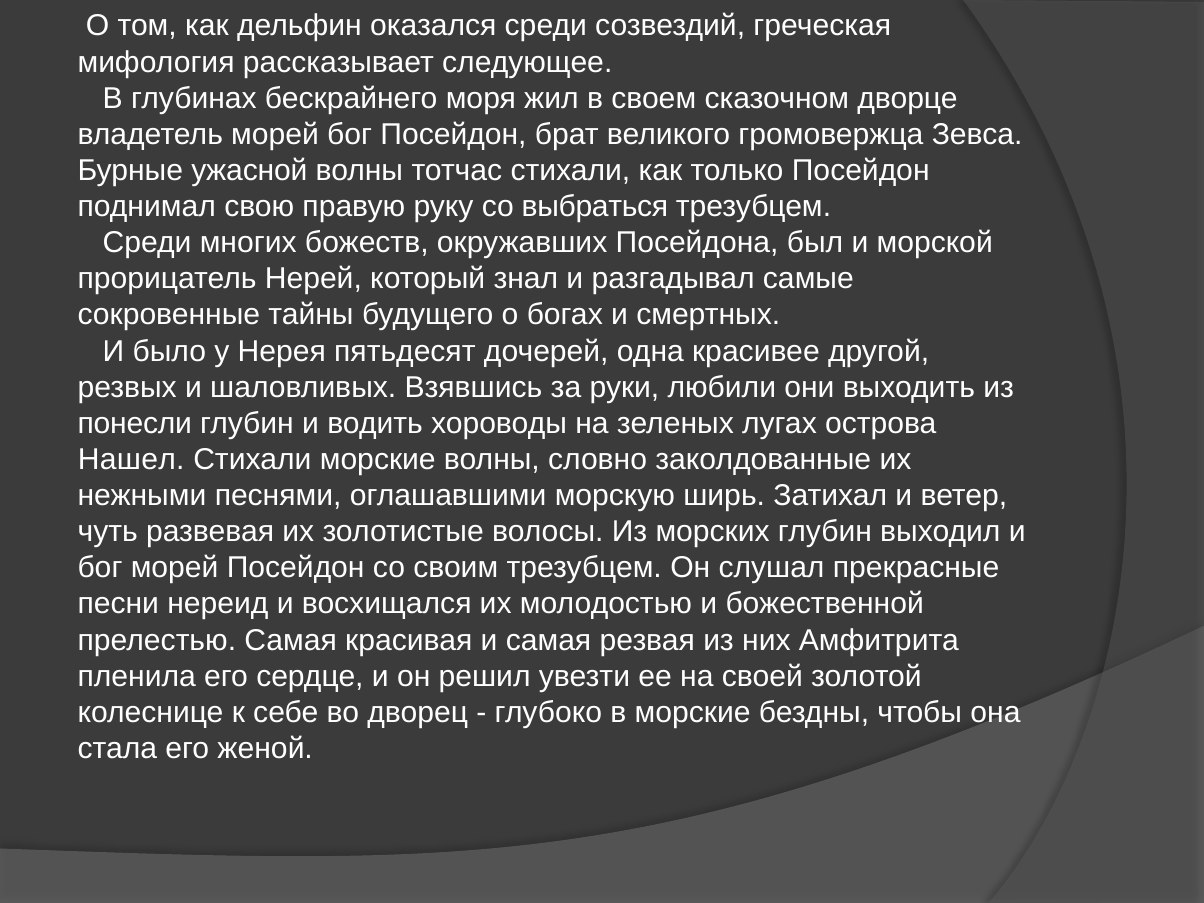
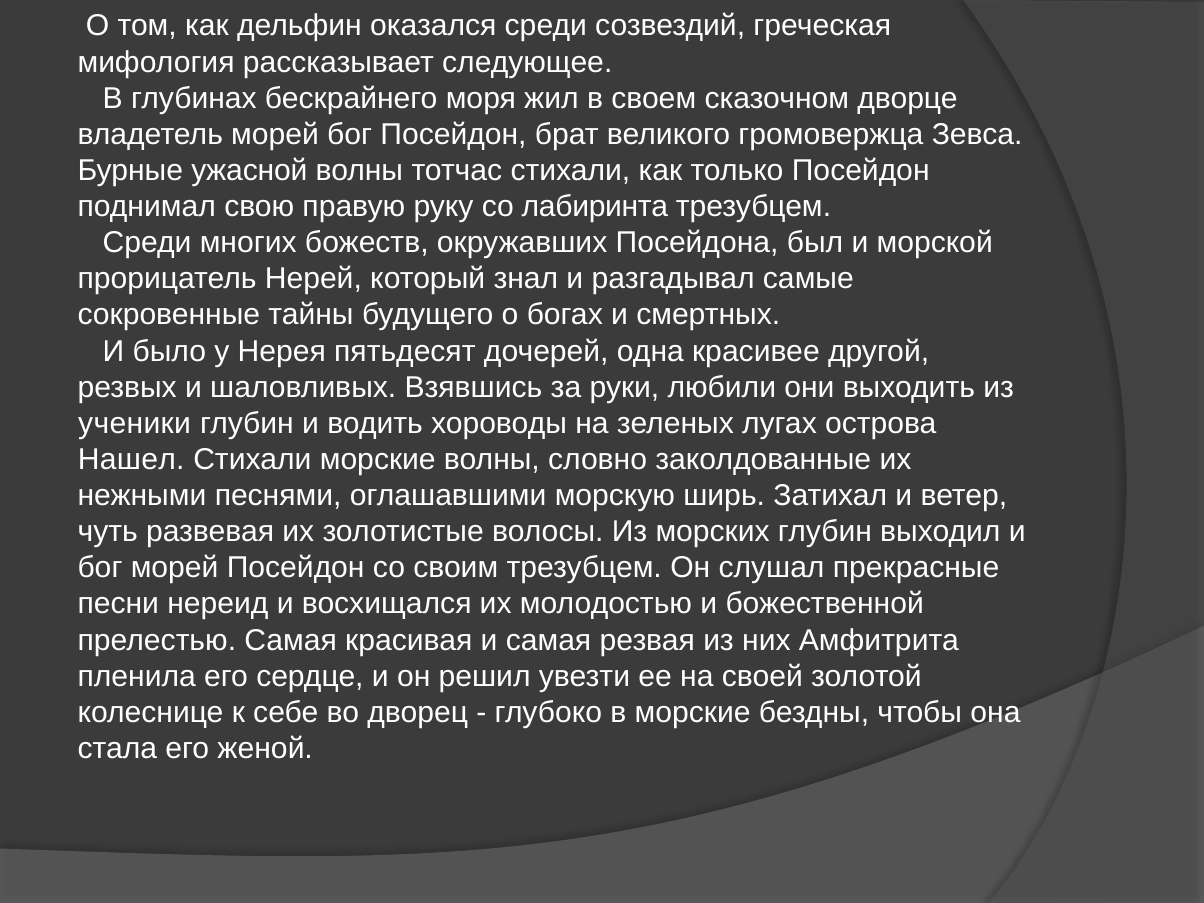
выбраться: выбраться -> лабиринта
понесли: понесли -> ученики
